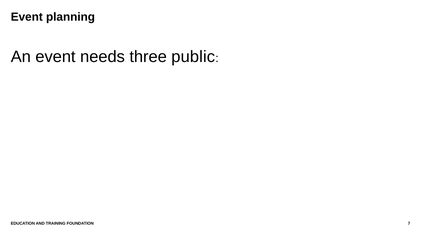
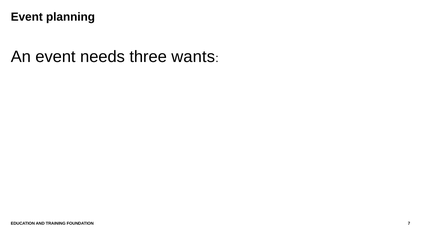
public: public -> wants
